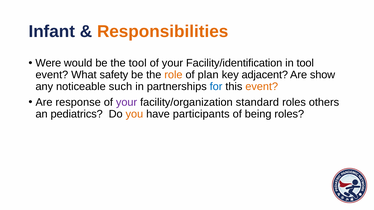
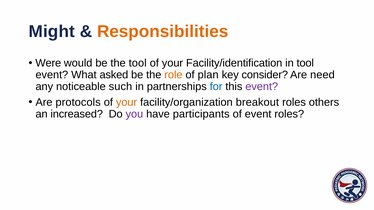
Infant: Infant -> Might
safety: safety -> asked
adjacent: adjacent -> consider
show: show -> need
event at (262, 87) colour: orange -> purple
response: response -> protocols
your at (127, 102) colour: purple -> orange
standard: standard -> breakout
pediatrics: pediatrics -> increased
you colour: orange -> purple
of being: being -> event
